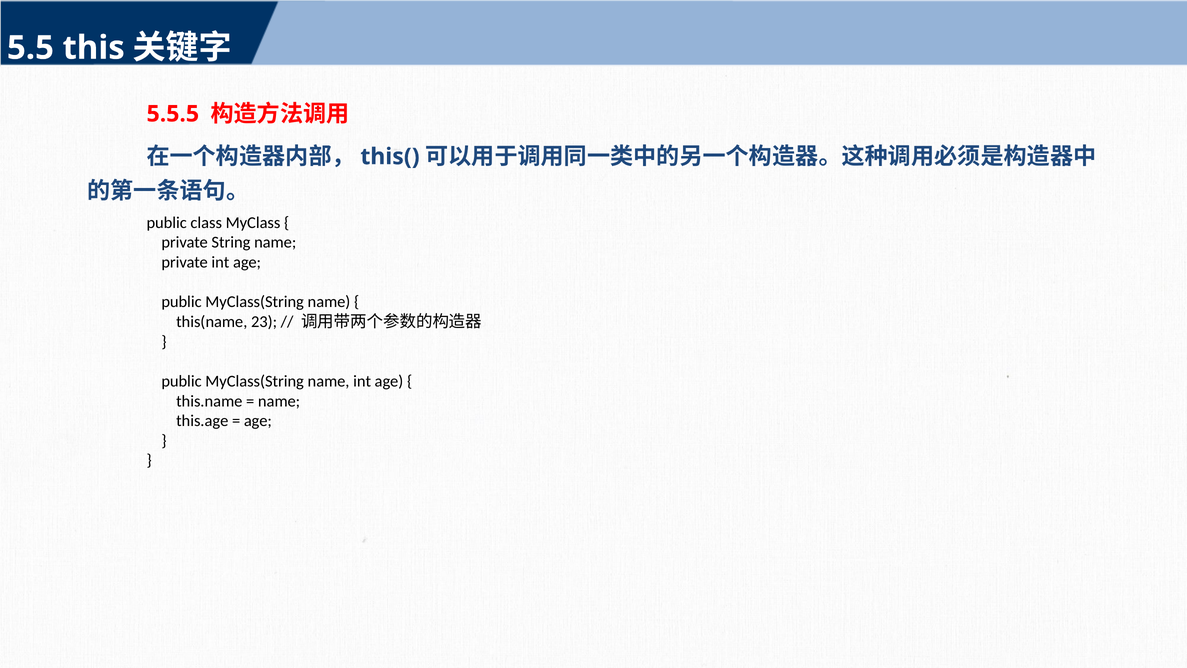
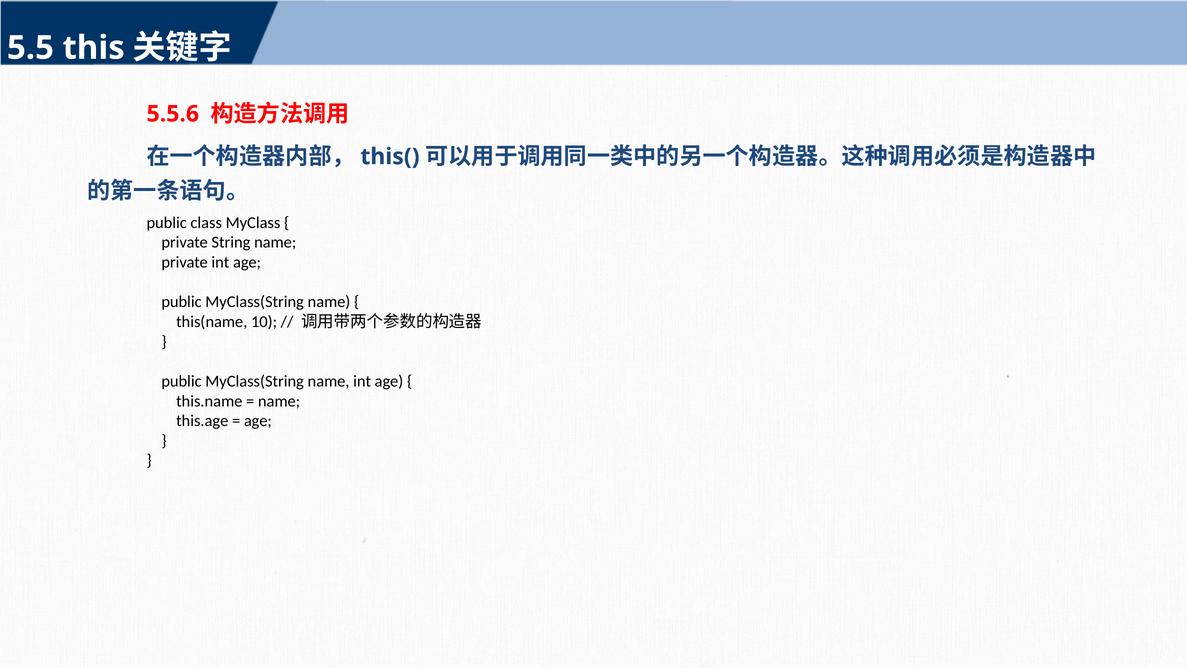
5.5.5: 5.5.5 -> 5.5.6
23: 23 -> 10
